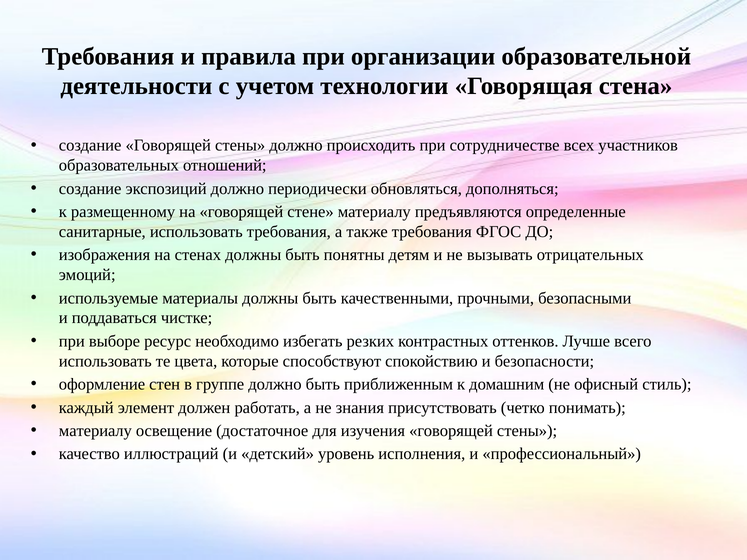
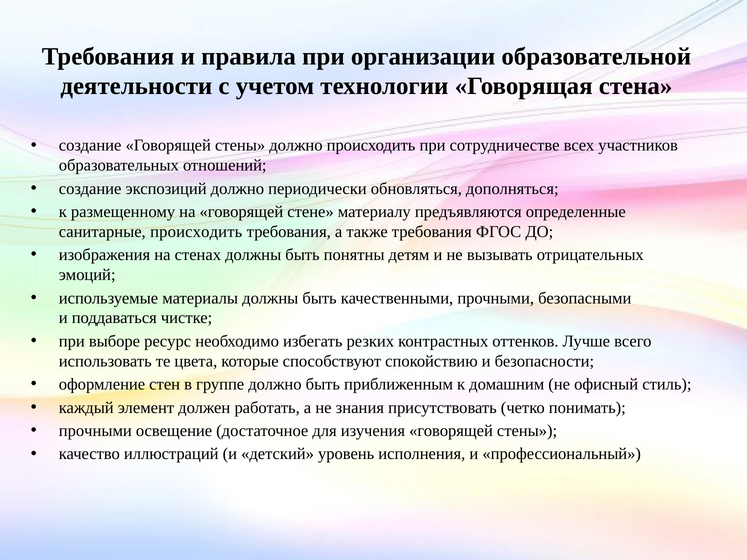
санитарные использовать: использовать -> происходить
материалу at (95, 431): материалу -> прочными
